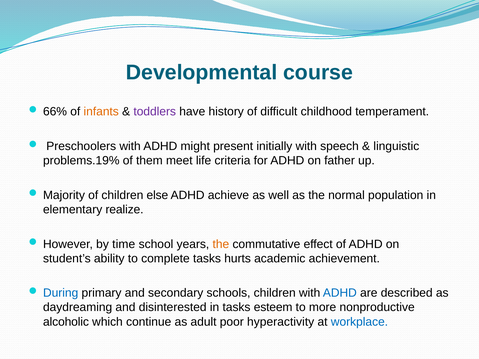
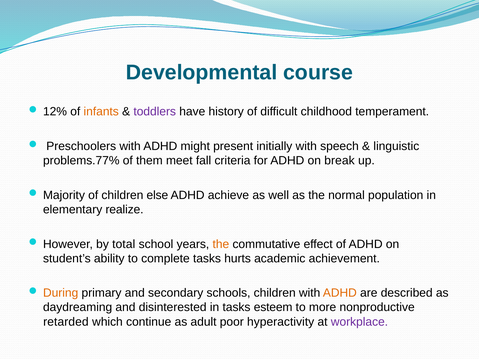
66%: 66% -> 12%
problems.19%: problems.19% -> problems.77%
life: life -> fall
father: father -> break
time: time -> total
During colour: blue -> orange
ADHD at (340, 293) colour: blue -> orange
alcoholic: alcoholic -> retarded
workplace colour: blue -> purple
